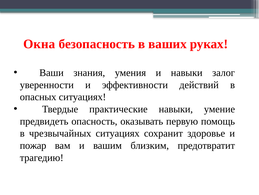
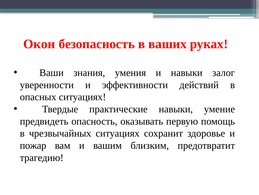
Окна: Окна -> Окон
